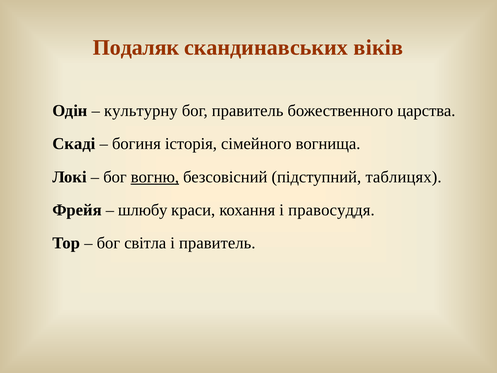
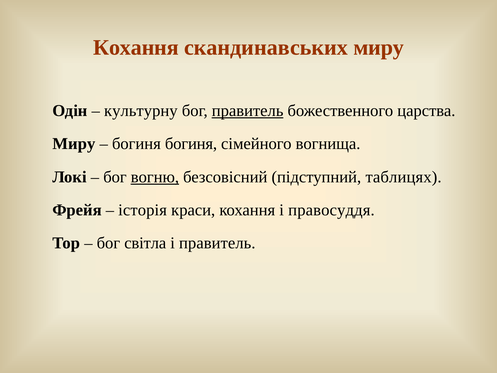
Подаляк at (136, 48): Подаляк -> Кохання
скандинавських віків: віків -> миру
правитель at (248, 111) underline: none -> present
Скаді at (74, 144): Скаді -> Миру
богиня історія: історія -> богиня
шлюбу: шлюбу -> історія
